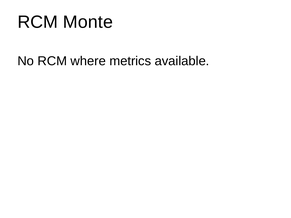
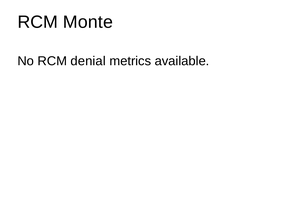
where: where -> denial
